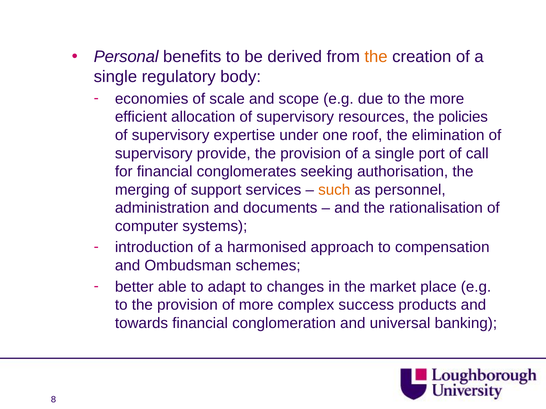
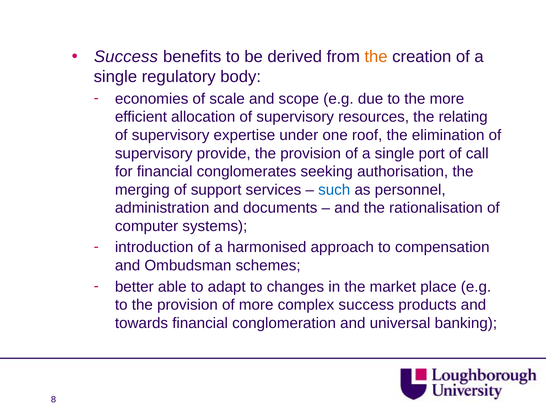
Personal at (126, 57): Personal -> Success
policies: policies -> relating
such colour: orange -> blue
